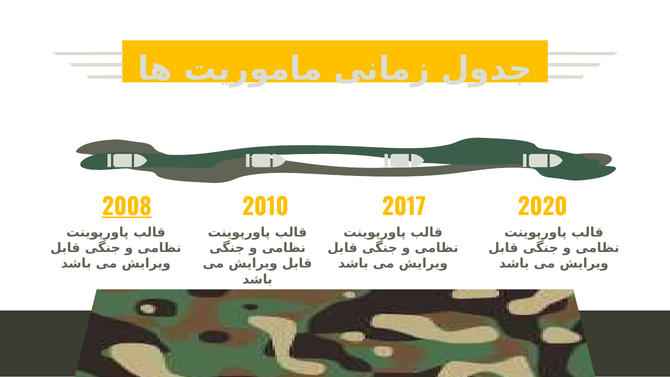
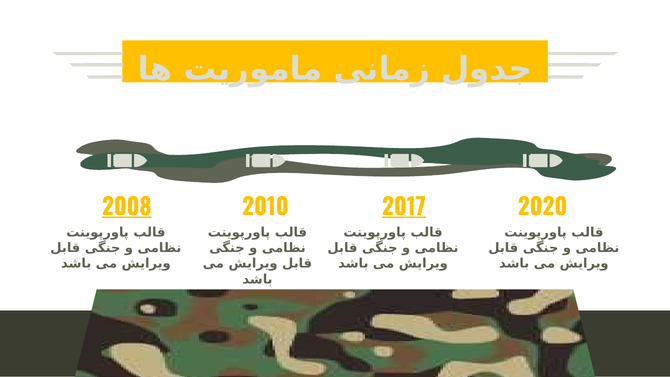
2017 underline: none -> present
